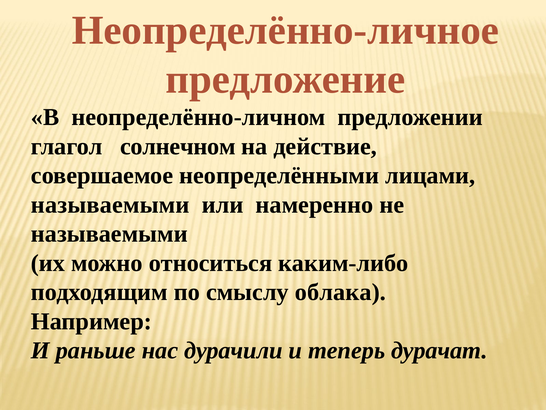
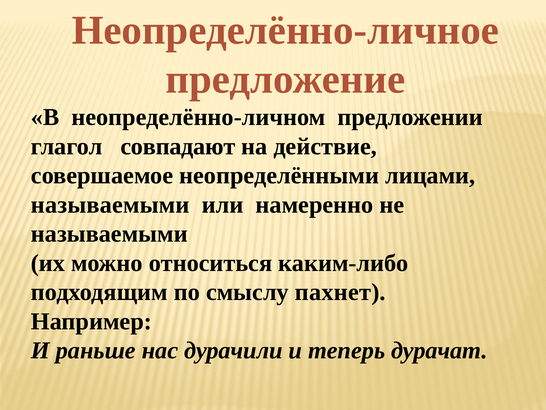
солнечном: солнечном -> совпадают
облака: облака -> пахнет
